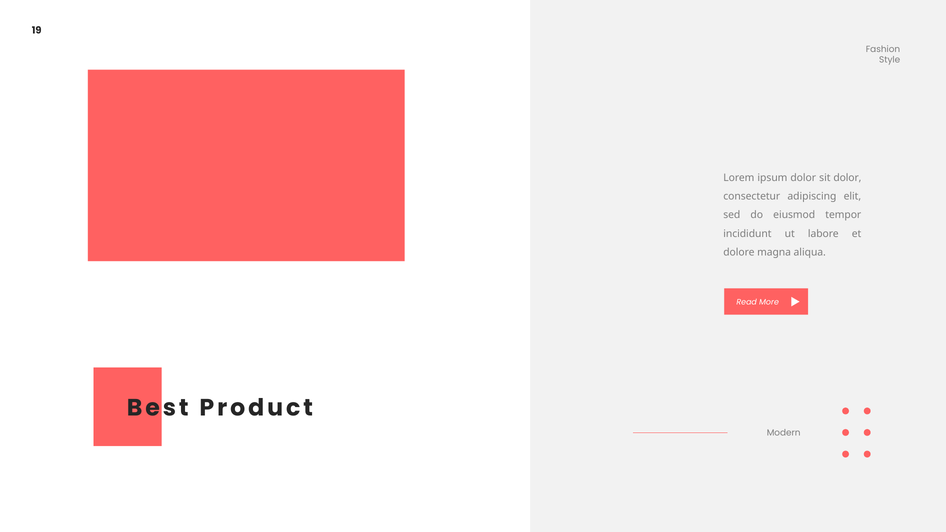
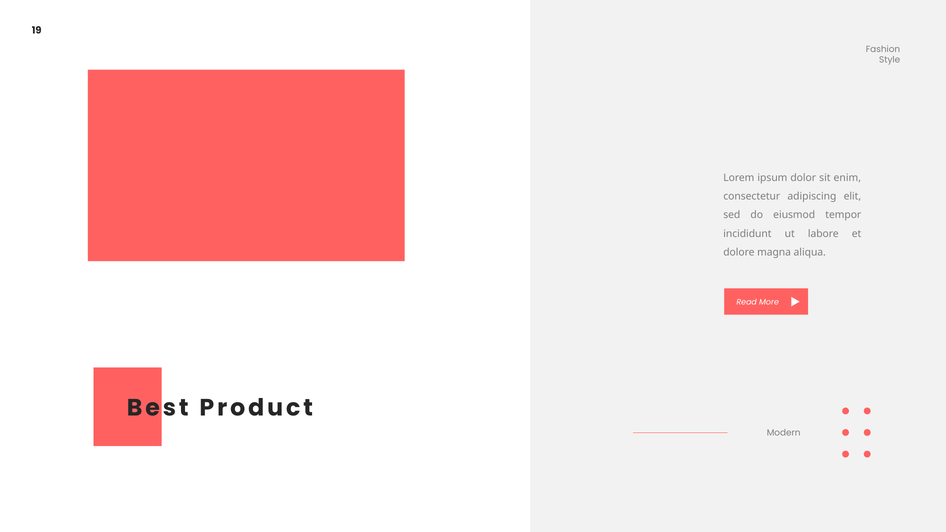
sit dolor: dolor -> enim
